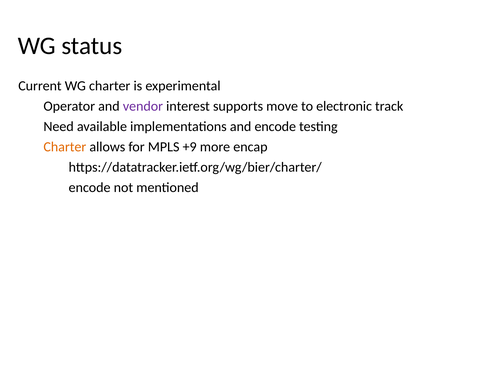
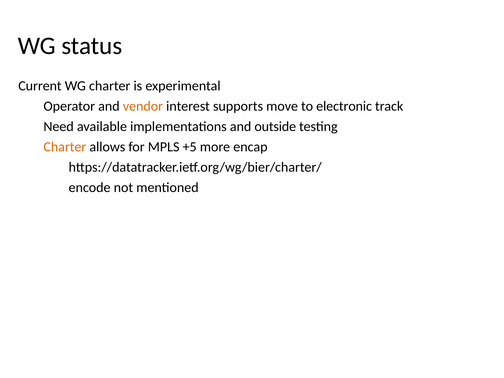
vendor colour: purple -> orange
and encode: encode -> outside
+9: +9 -> +5
